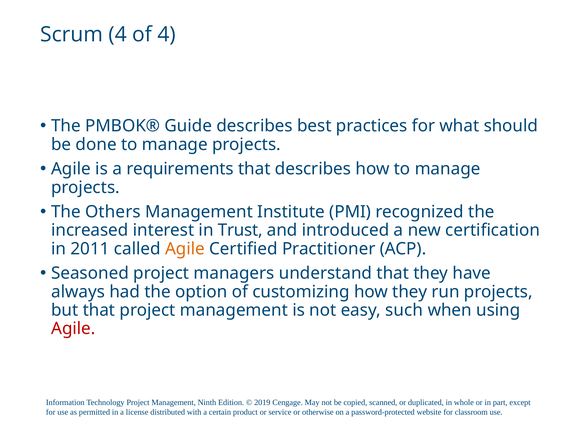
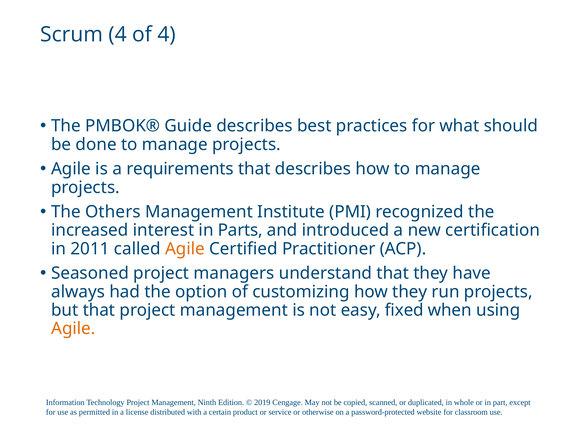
Trust: Trust -> Parts
such: such -> fixed
Agile at (73, 328) colour: red -> orange
